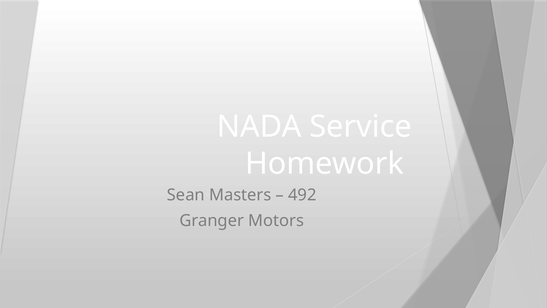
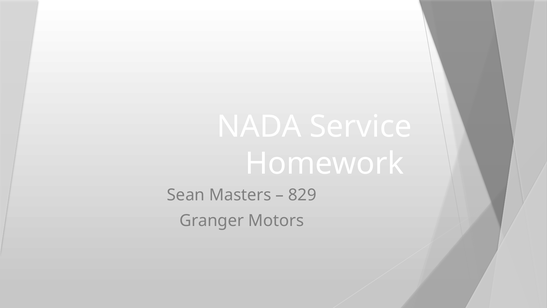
492: 492 -> 829
